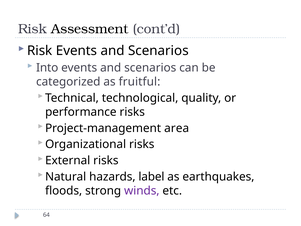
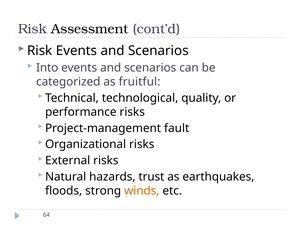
area: area -> fault
label: label -> trust
winds colour: purple -> orange
